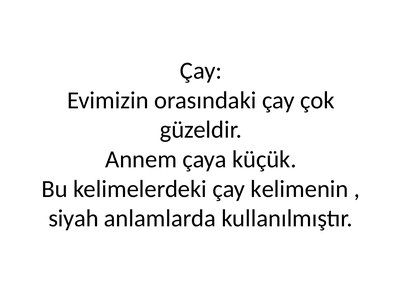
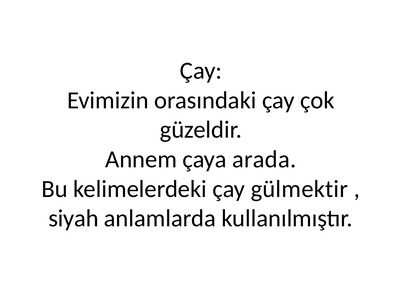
küçük: küçük -> arada
kelimenin: kelimenin -> gülmektir
